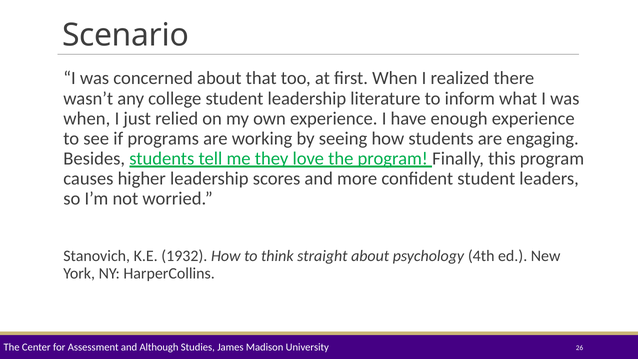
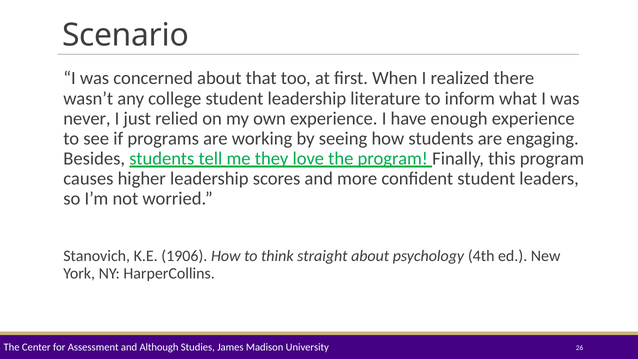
when at (87, 118): when -> never
1932: 1932 -> 1906
